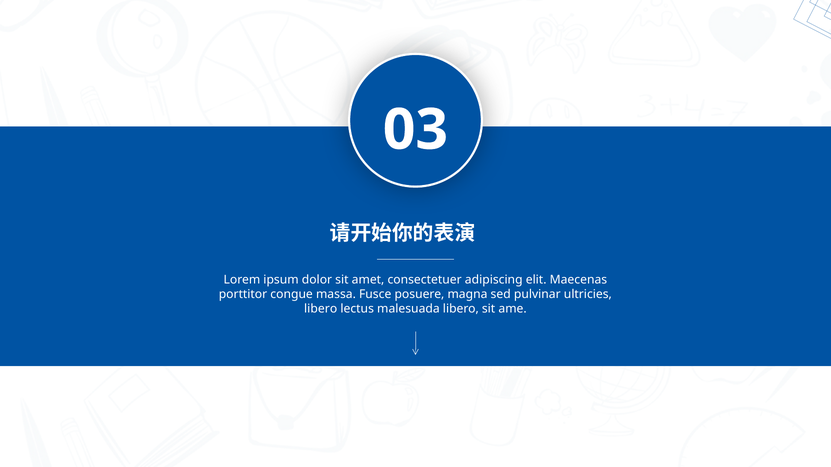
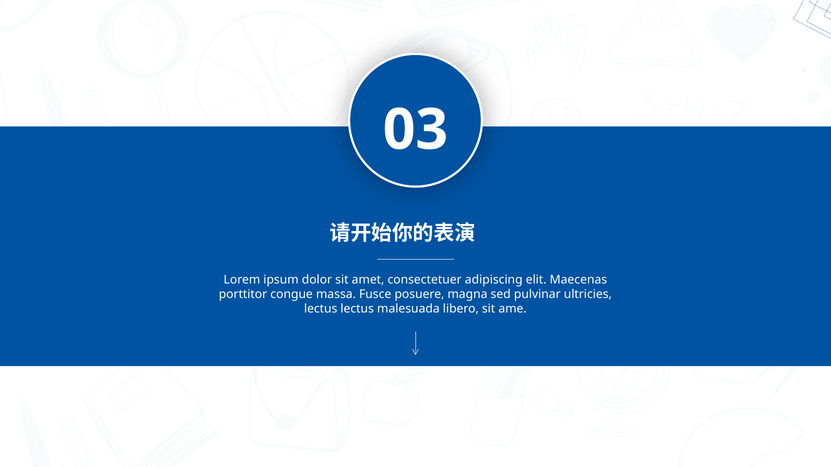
libero at (321, 309): libero -> lectus
